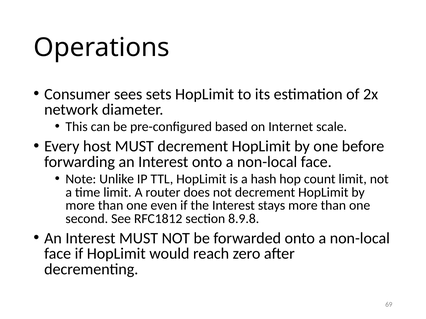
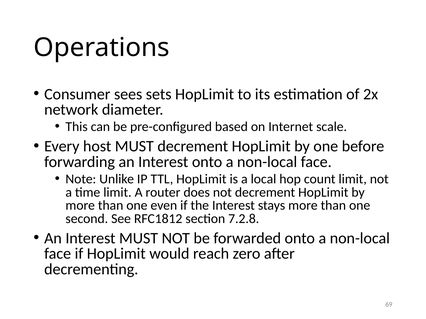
hash: hash -> local
8.9.8: 8.9.8 -> 7.2.8
